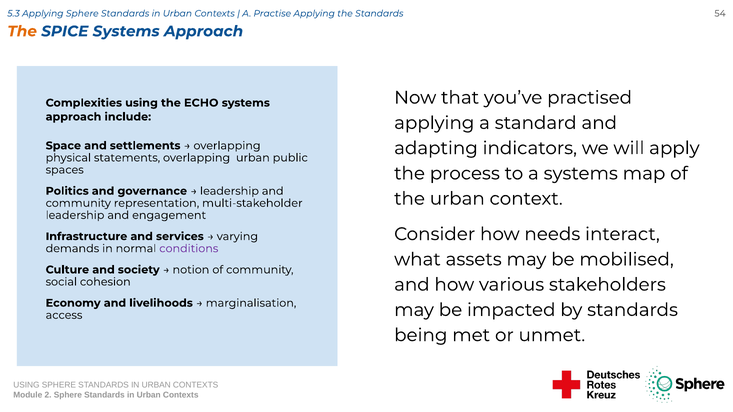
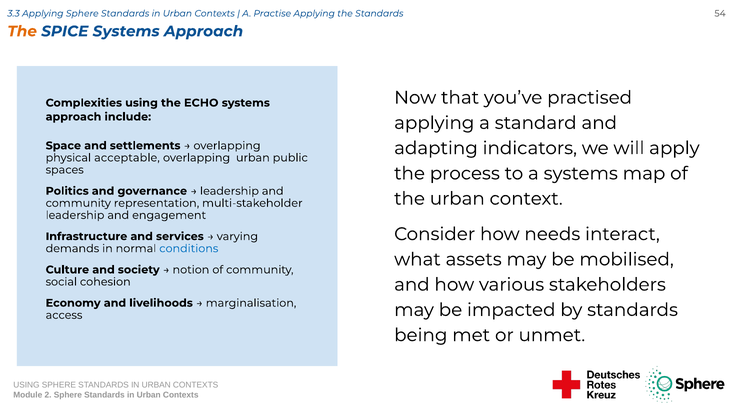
5.3: 5.3 -> 3.3
statements: statements -> acceptable
conditions colour: purple -> blue
